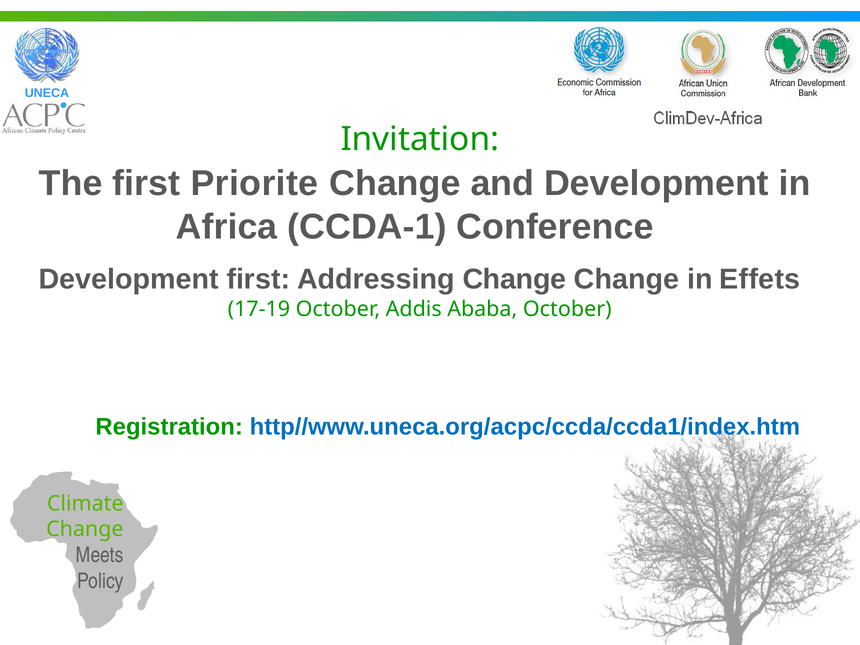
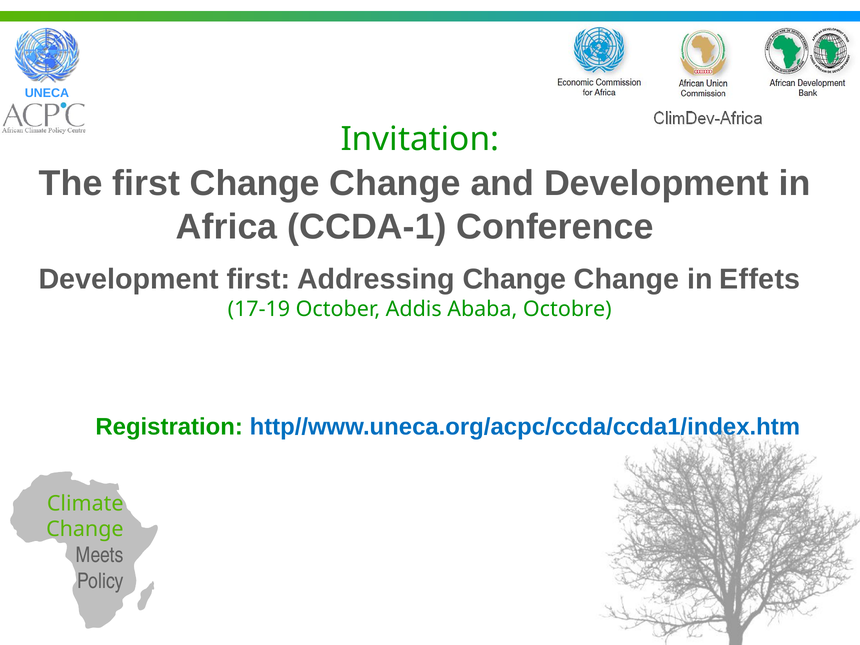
first Priorite: Priorite -> Change
Ababa October: October -> Octobre
